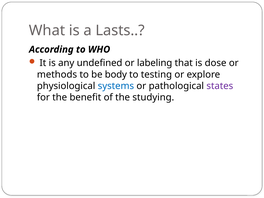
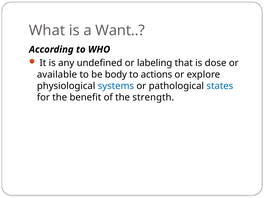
Lasts: Lasts -> Want
methods: methods -> available
testing: testing -> actions
states colour: purple -> blue
studying: studying -> strength
